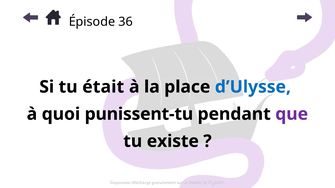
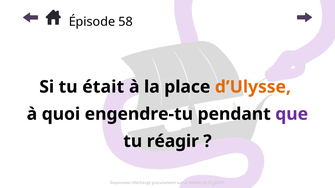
36: 36 -> 58
d’Ulysse colour: blue -> orange
punissent-tu: punissent-tu -> engendre-tu
existe: existe -> réagir
